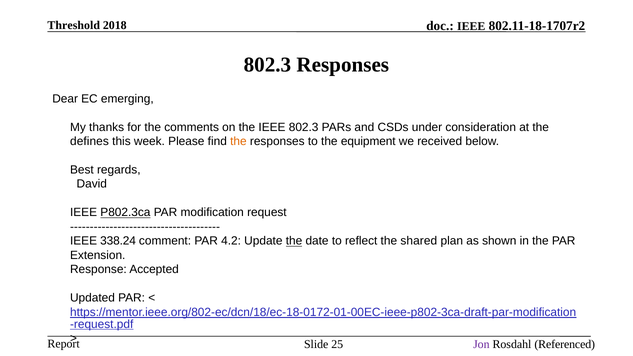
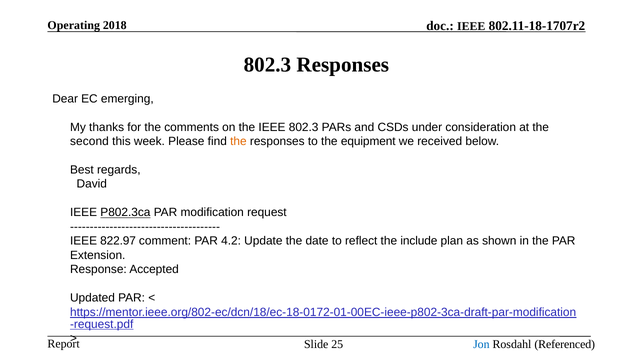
Threshold: Threshold -> Operating
defines: defines -> second
338.24: 338.24 -> 822.97
the at (294, 241) underline: present -> none
shared: shared -> include
Jon colour: purple -> blue
